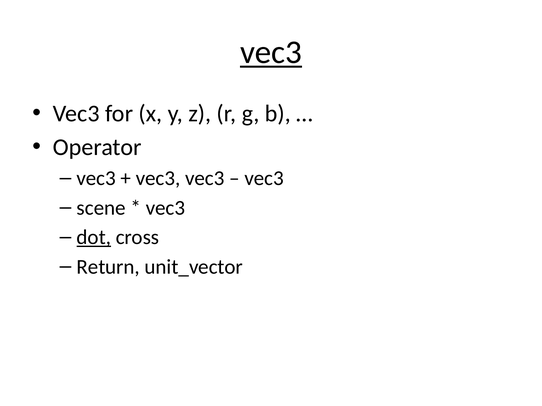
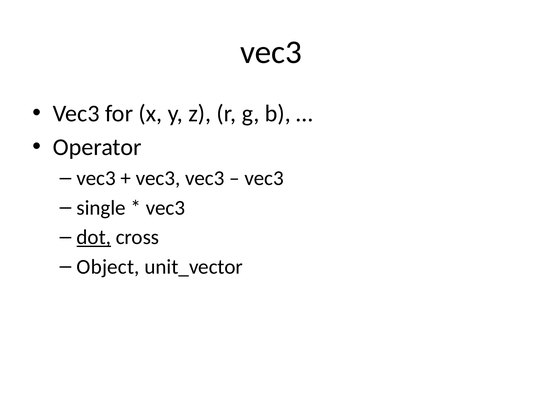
vec3 at (271, 52) underline: present -> none
scene: scene -> single
Return: Return -> Object
